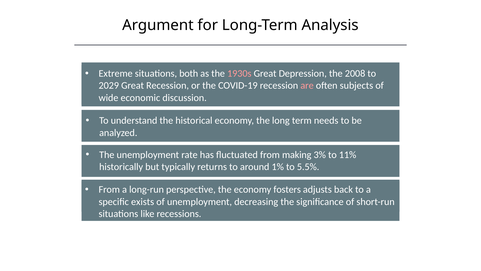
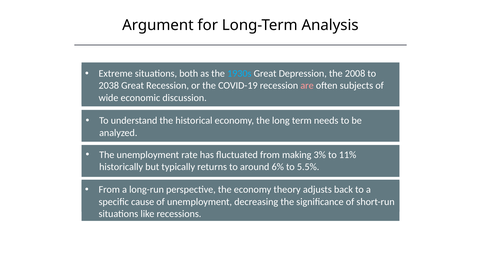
1930s colour: pink -> light blue
2029: 2029 -> 2038
1%: 1% -> 6%
fosters: fosters -> theory
exists: exists -> cause
